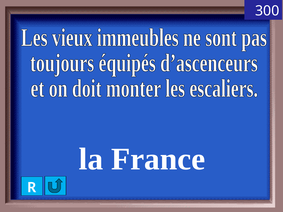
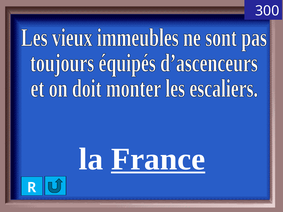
France underline: none -> present
